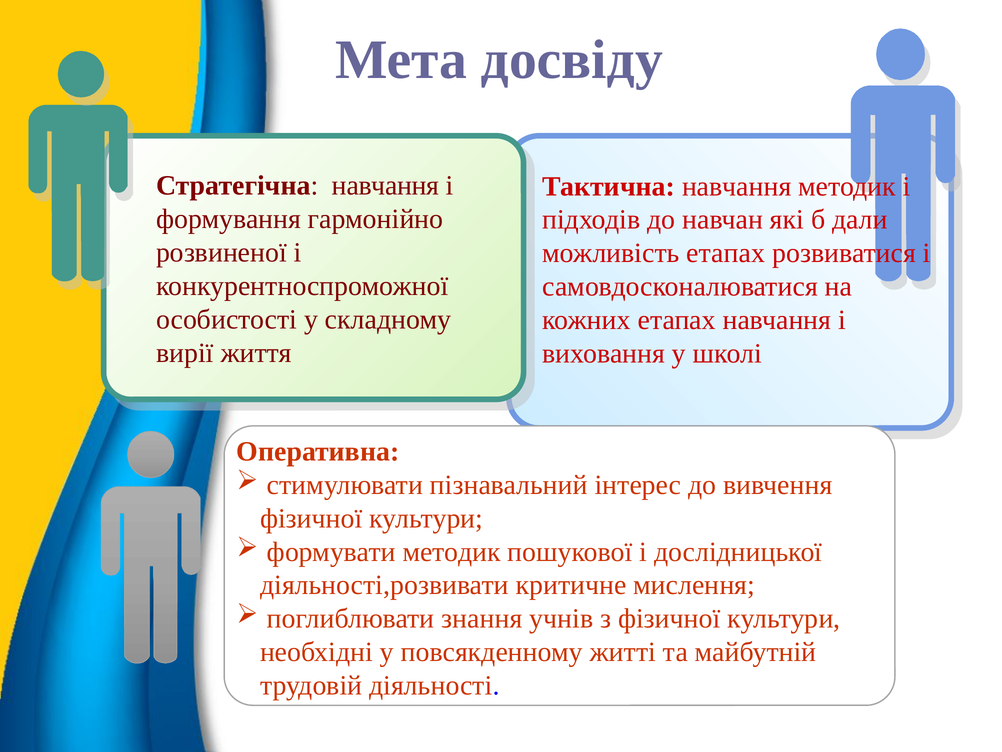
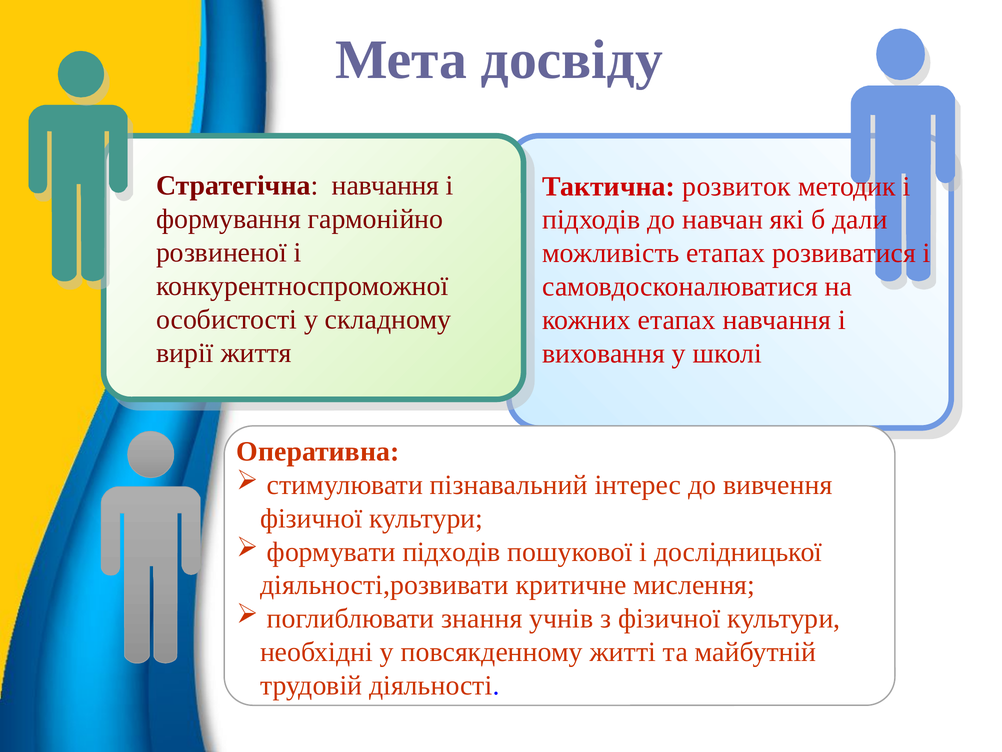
Тактична навчання: навчання -> розвиток
формувати методик: методик -> підходів
